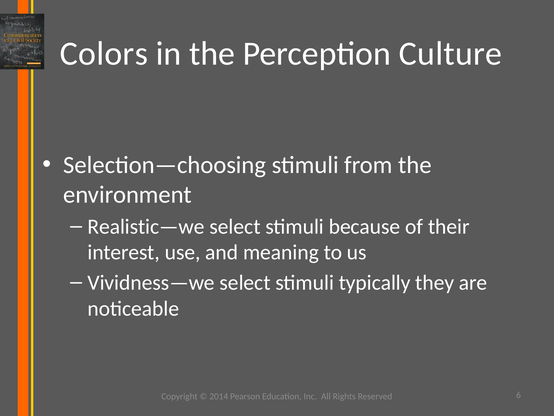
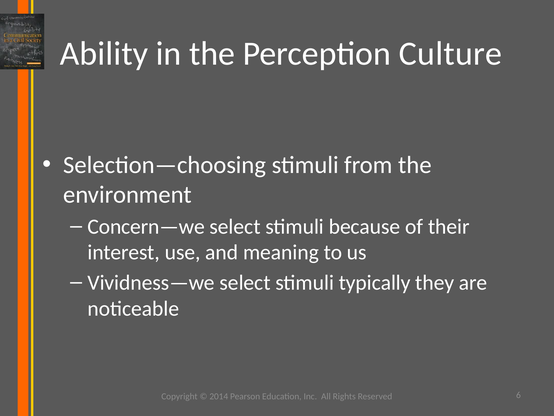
Colors: Colors -> Ability
Realistic—we: Realistic—we -> Concern—we
